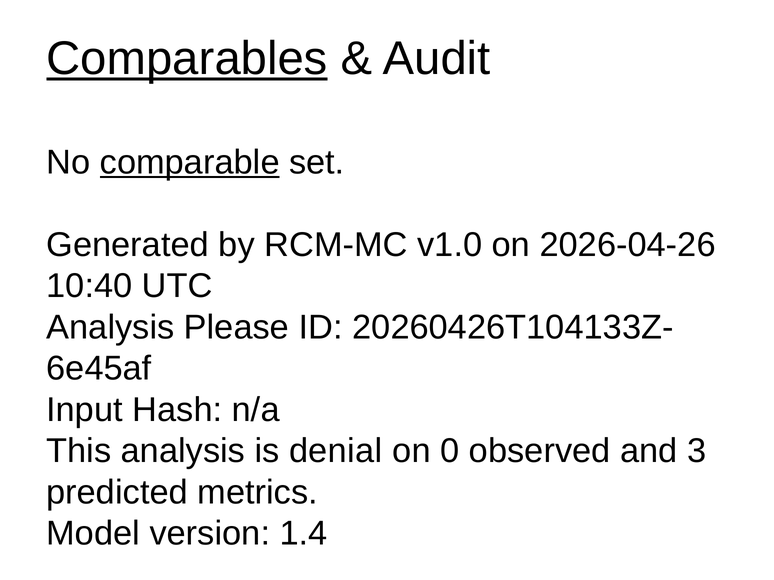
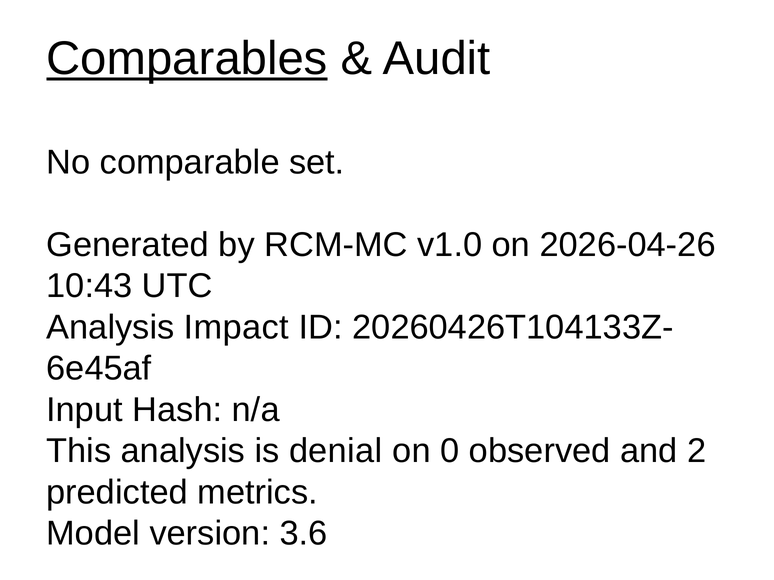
comparable underline: present -> none
10:40: 10:40 -> 10:43
Please: Please -> Impact
3: 3 -> 2
1.4: 1.4 -> 3.6
